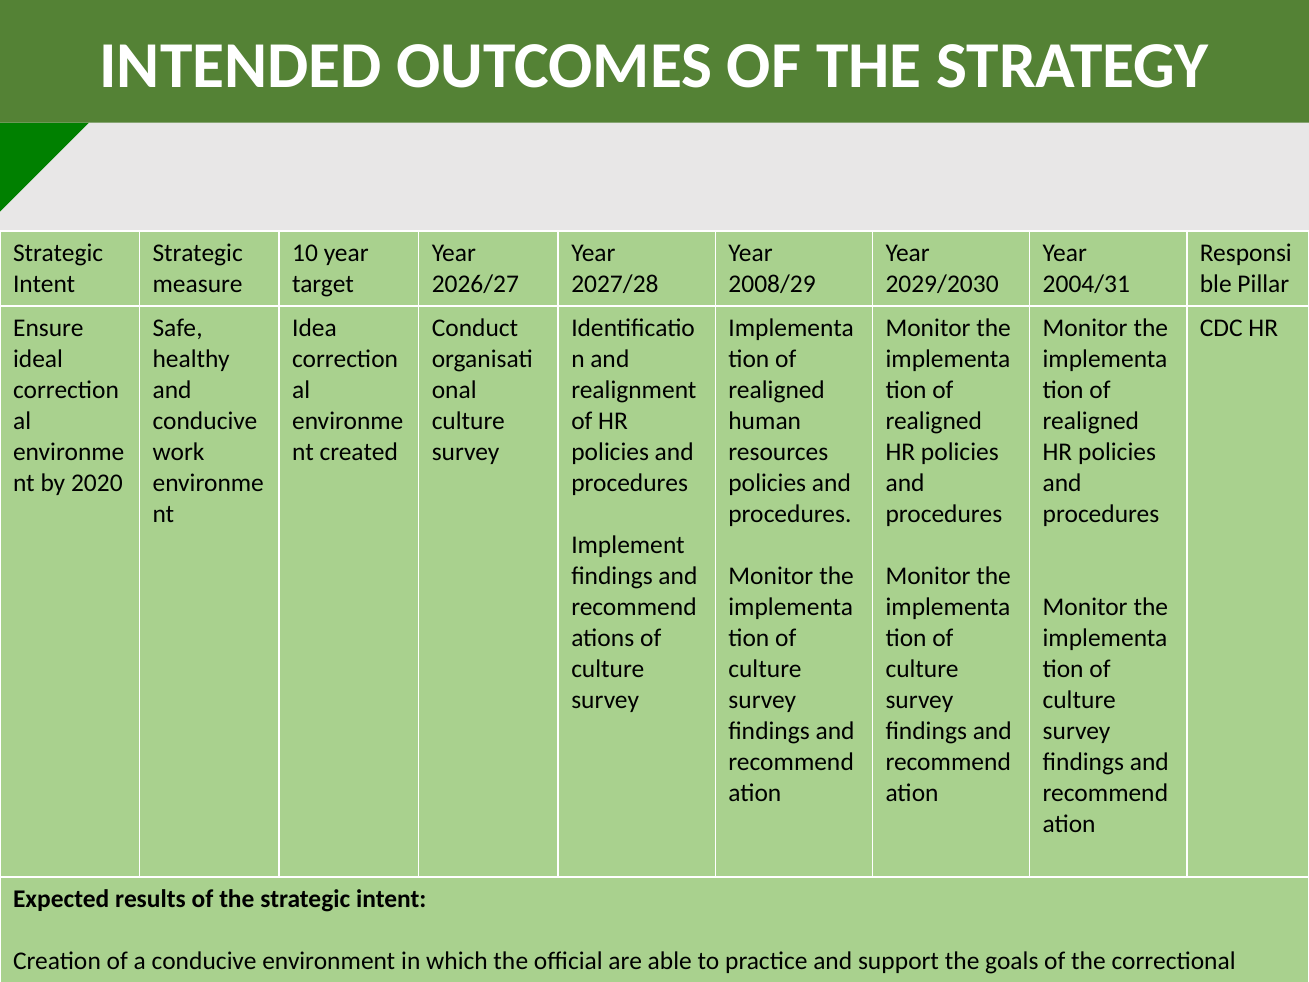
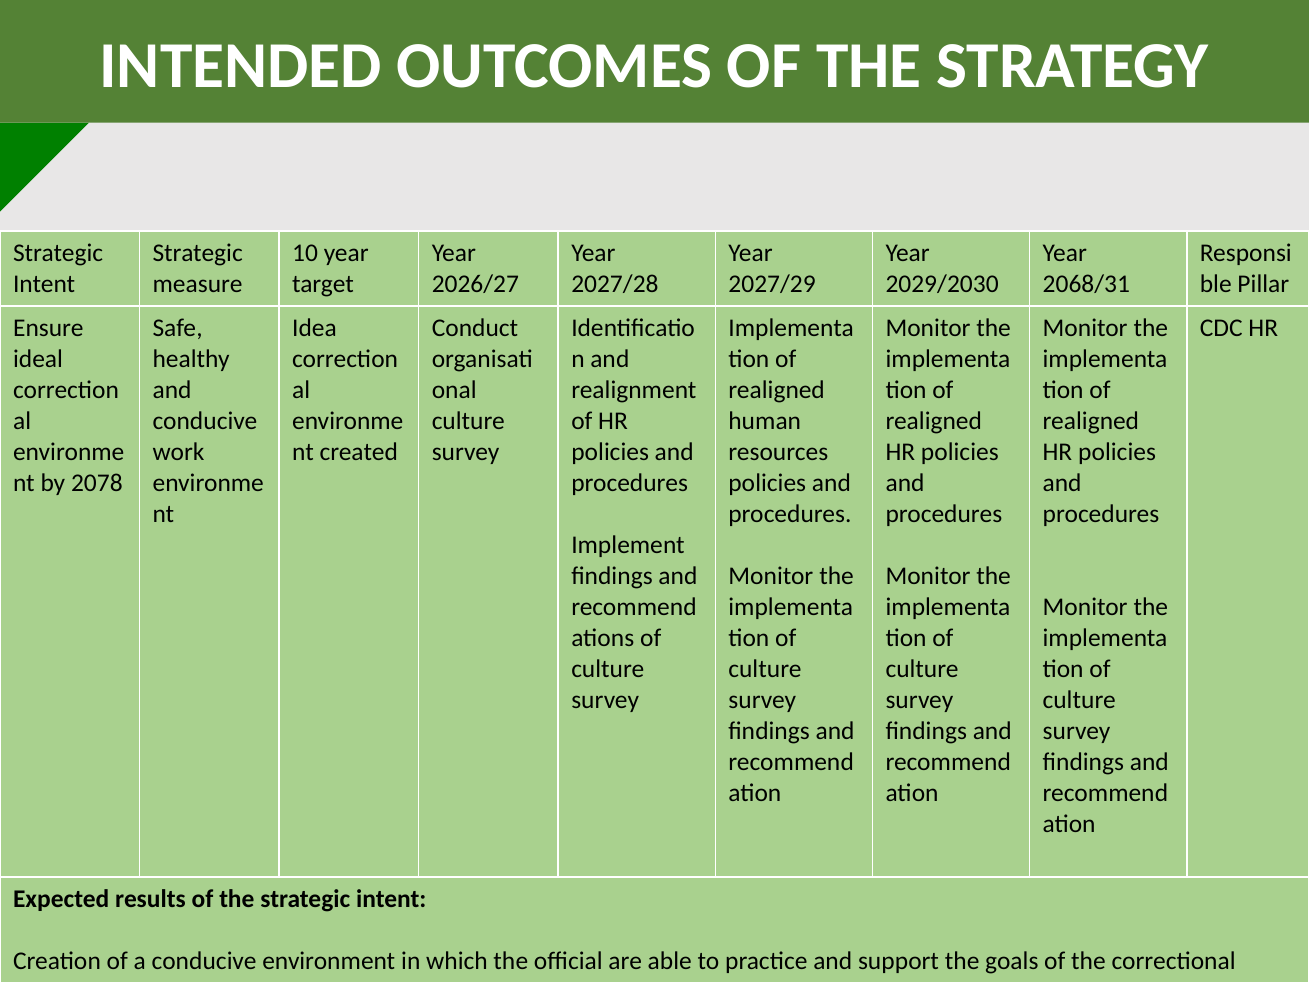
2008/29: 2008/29 -> 2027/29
2004/31: 2004/31 -> 2068/31
2020: 2020 -> 2078
